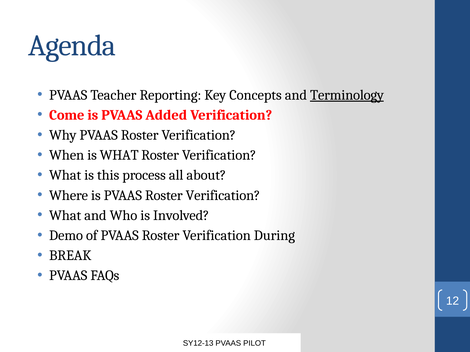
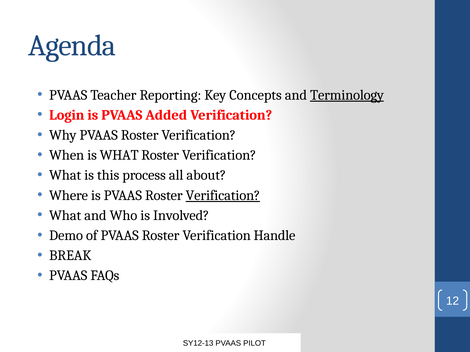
Come: Come -> Login
Verification at (223, 196) underline: none -> present
During: During -> Handle
